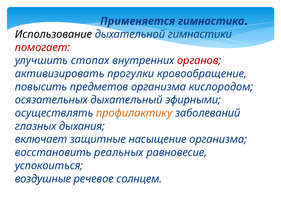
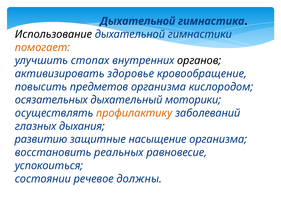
Применяется at (138, 21): Применяется -> Дыхательной
помогает colour: red -> orange
органов colour: red -> black
прогулки: прогулки -> здоровье
эфирными: эфирными -> моторики
включает: включает -> развитию
воздушные: воздушные -> состоянии
солнцем: солнцем -> должны
